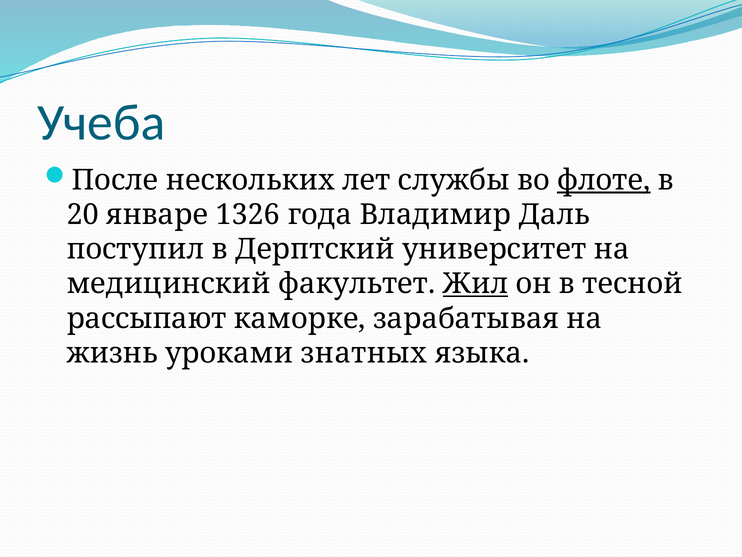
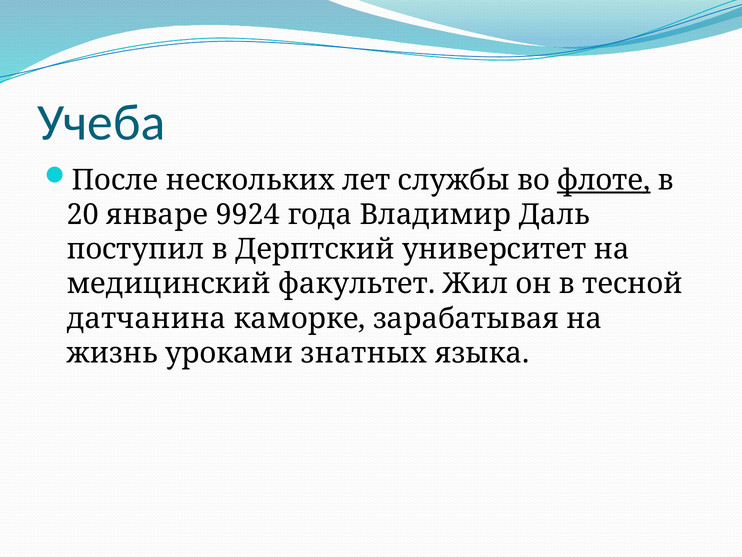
1326: 1326 -> 9924
Жил underline: present -> none
рассыпают: рассыпают -> датчанина
